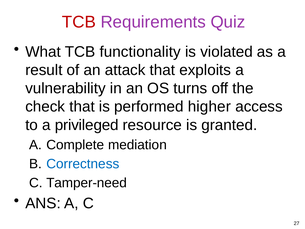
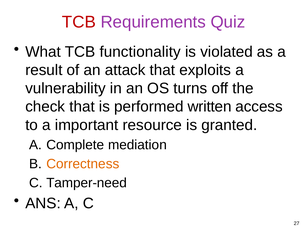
higher: higher -> written
privileged: privileged -> important
Correctness colour: blue -> orange
